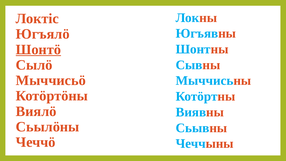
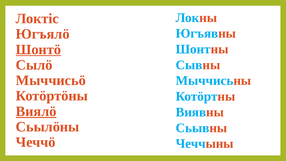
Виялӧ underline: none -> present
